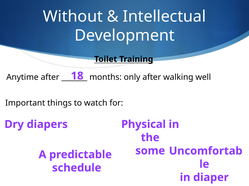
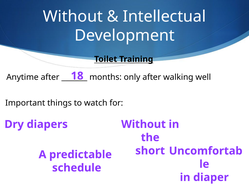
Physical at (144, 125): Physical -> Without
some: some -> short
